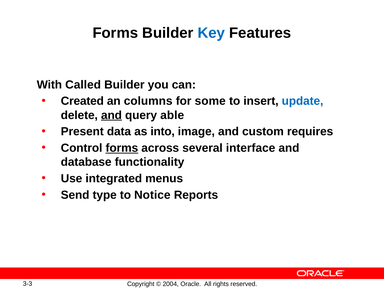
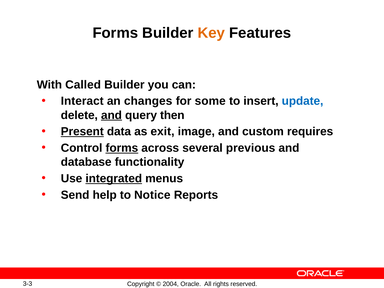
Key colour: blue -> orange
Created: Created -> Interact
columns: columns -> changes
able: able -> then
Present underline: none -> present
into: into -> exit
interface: interface -> previous
integrated underline: none -> present
type: type -> help
